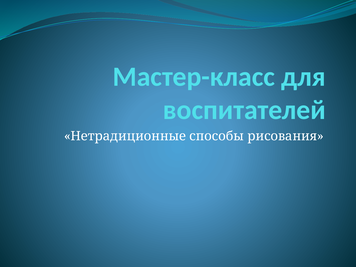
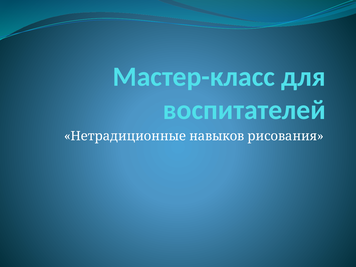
способы: способы -> навыков
